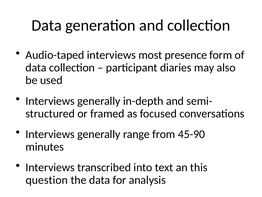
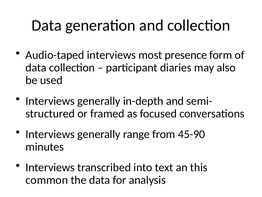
question: question -> common
